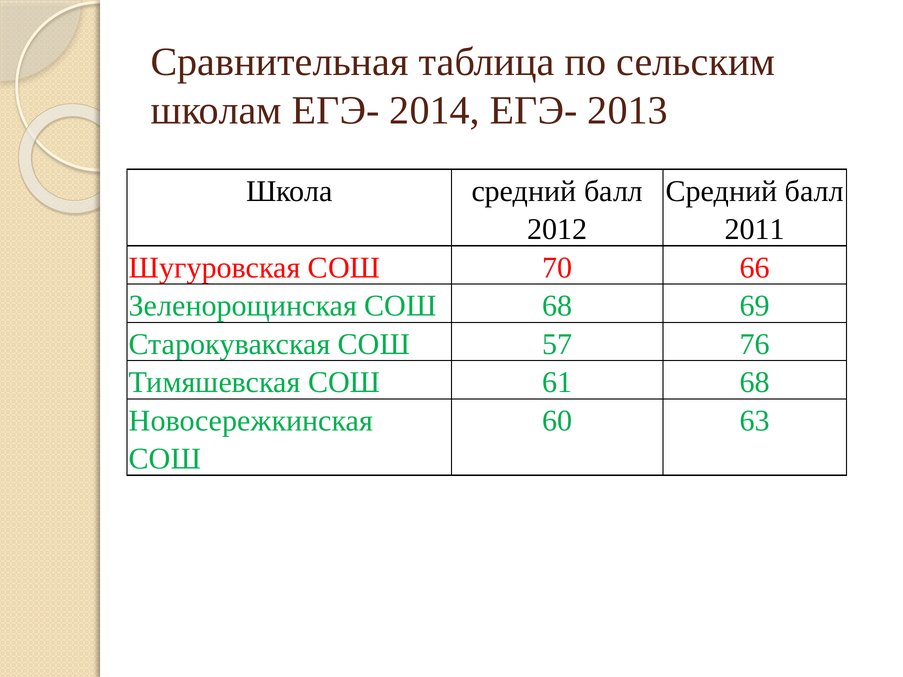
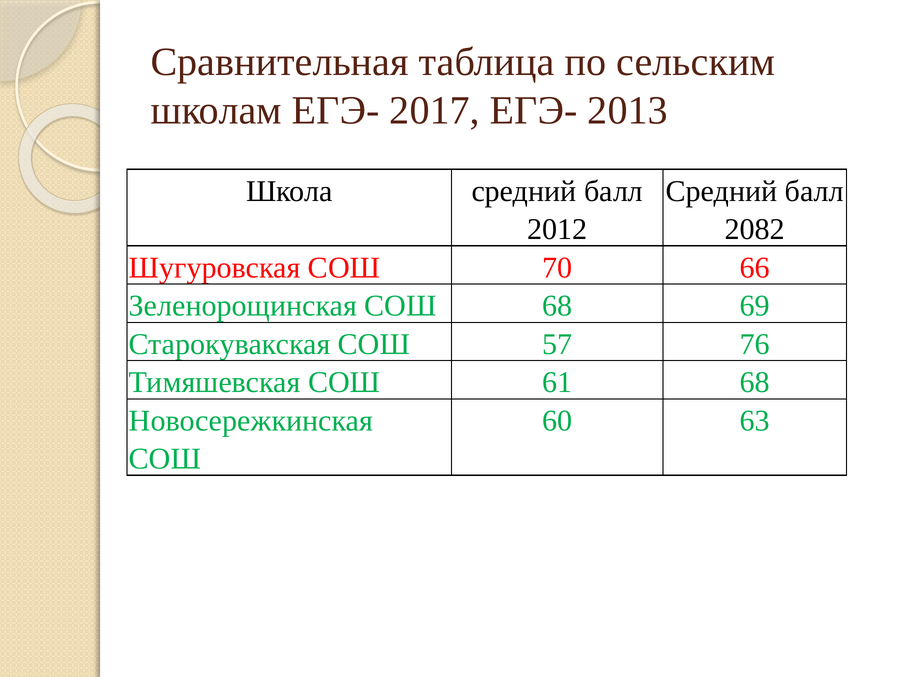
2014: 2014 -> 2017
2011: 2011 -> 2082
